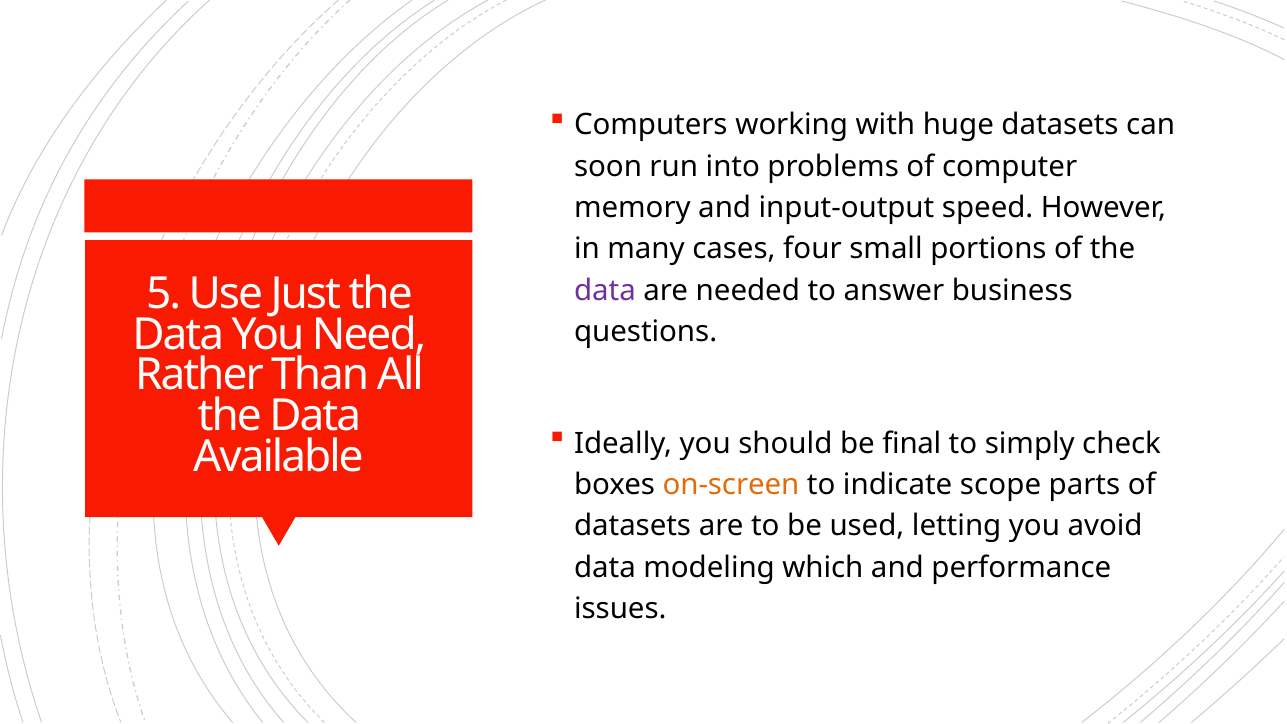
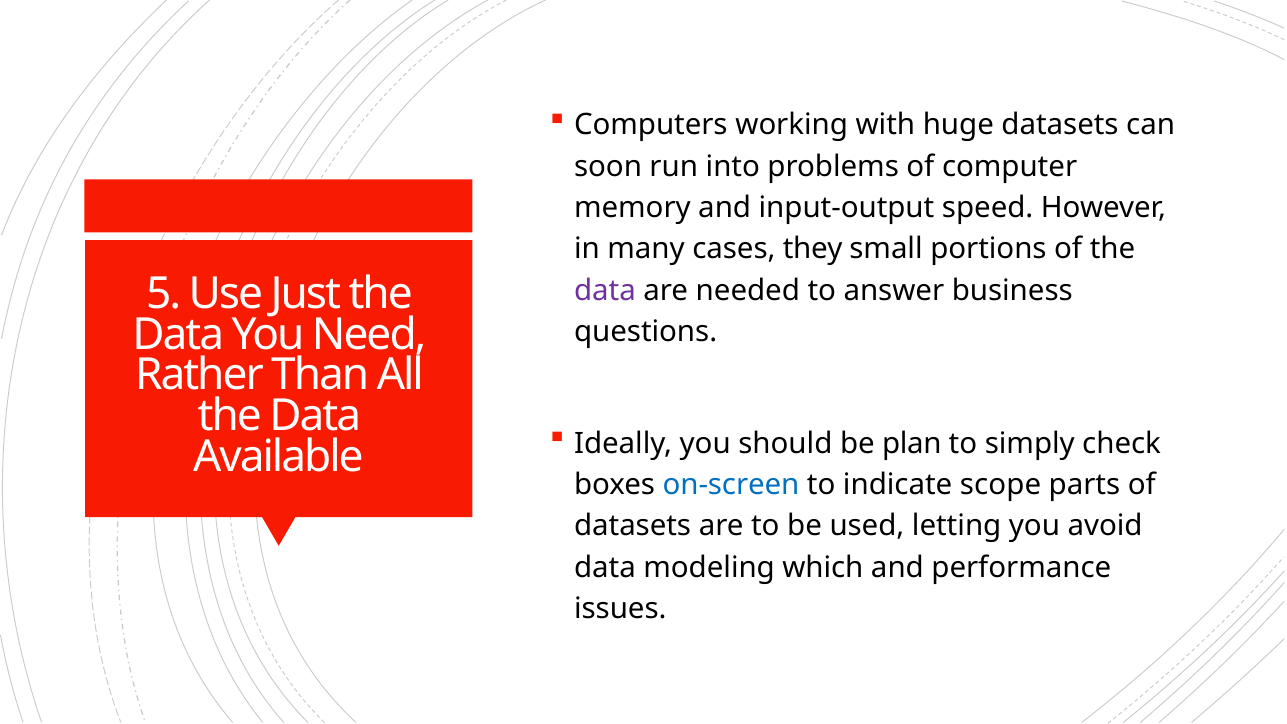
four: four -> they
final: final -> plan
on-screen colour: orange -> blue
